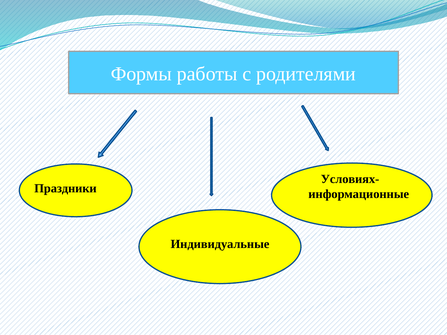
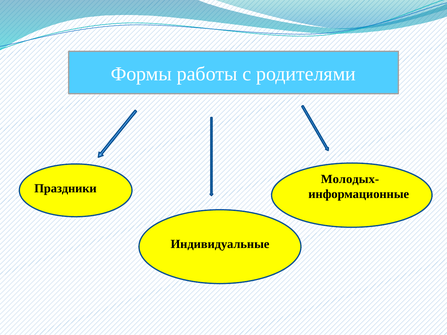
Условиях-: Условиях- -> Молодых-
